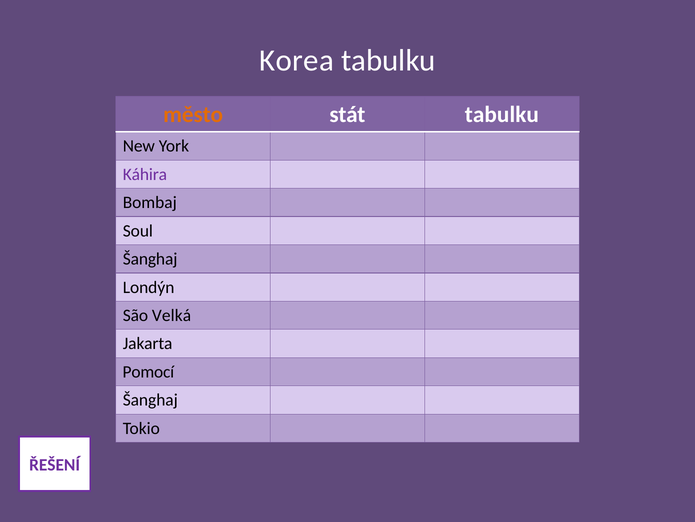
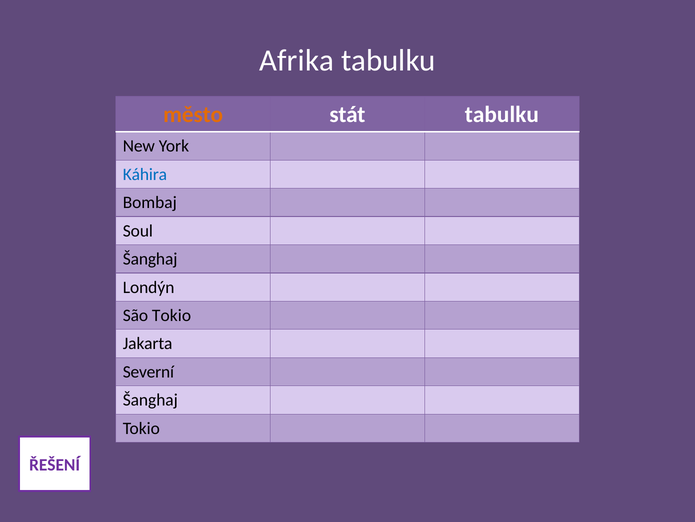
Korea: Korea -> Afrika
Káhira colour: purple -> blue
São Velká: Velká -> Tokio
Pomocí: Pomocí -> Severní
